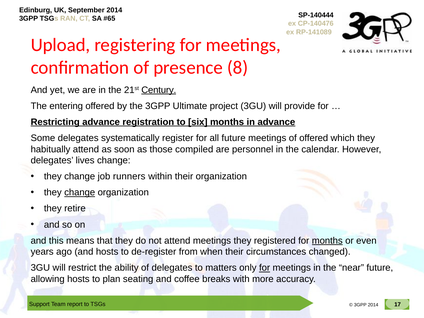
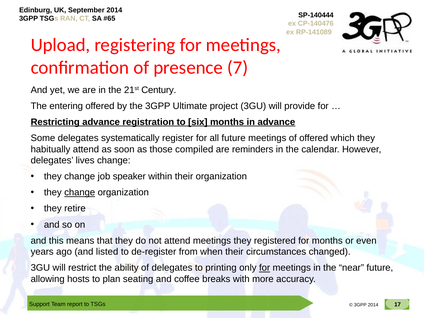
8: 8 -> 7
Century underline: present -> none
personnel: personnel -> reminders
runners: runners -> speaker
months at (327, 241) underline: present -> none
and hosts: hosts -> listed
matters: matters -> printing
